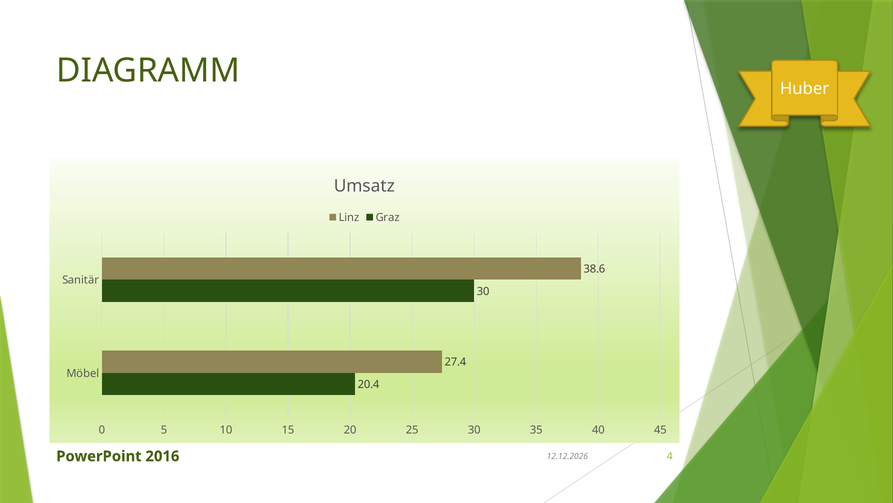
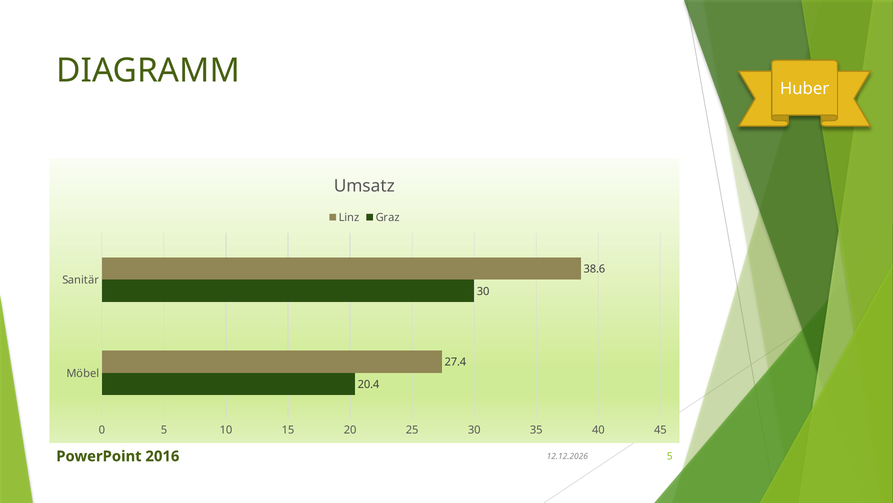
2016 4: 4 -> 5
